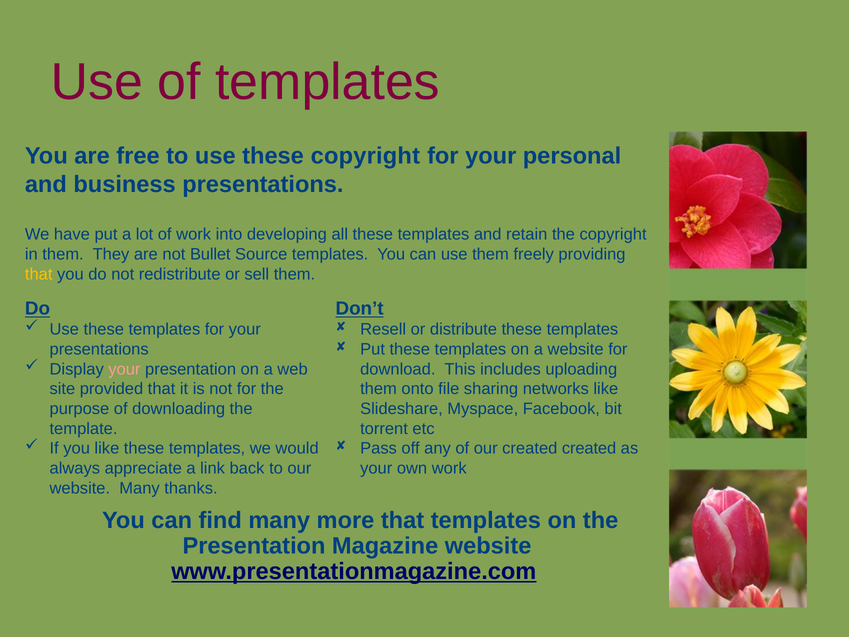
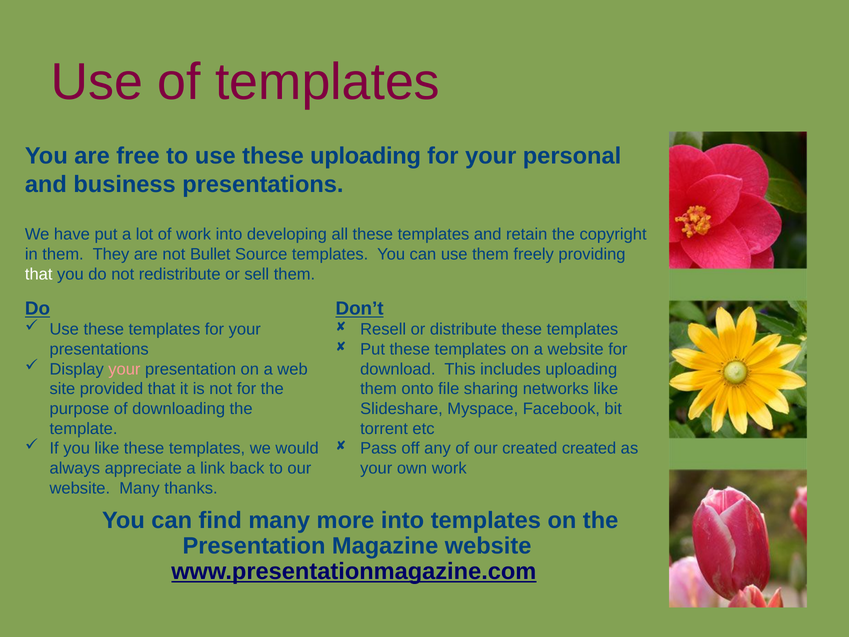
these copyright: copyright -> uploading
that at (39, 274) colour: yellow -> white
more that: that -> into
